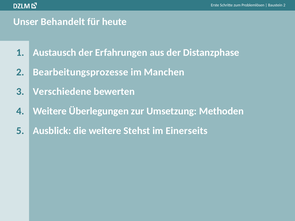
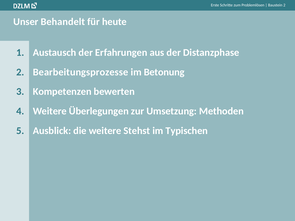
Manchen: Manchen -> Betonung
Verschiedene: Verschiedene -> Kompetenzen
Einerseits: Einerseits -> Typischen
